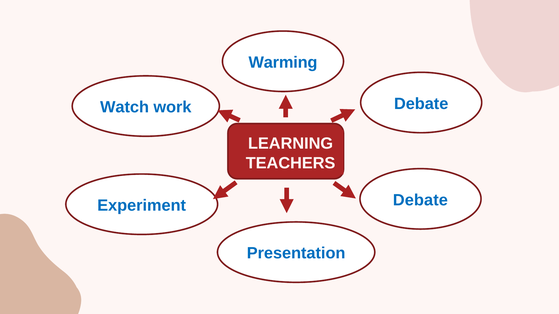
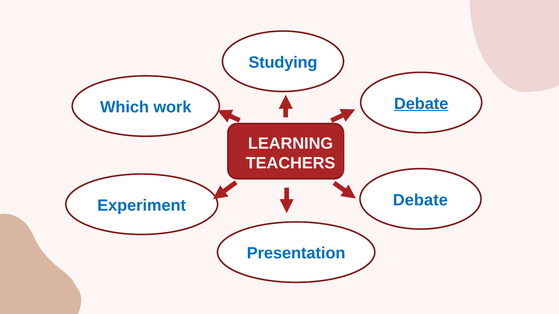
Warming: Warming -> Studying
Debate at (421, 104) underline: none -> present
Watch: Watch -> Which
